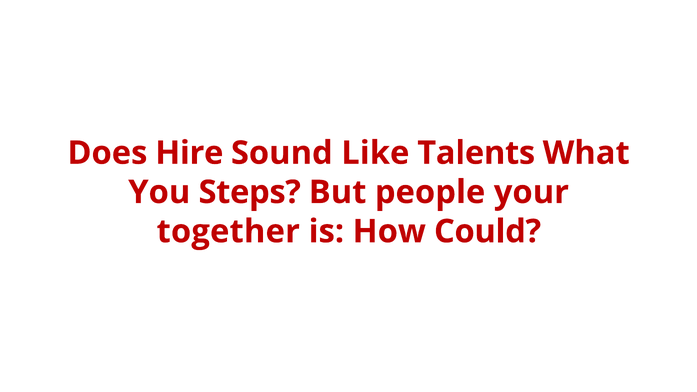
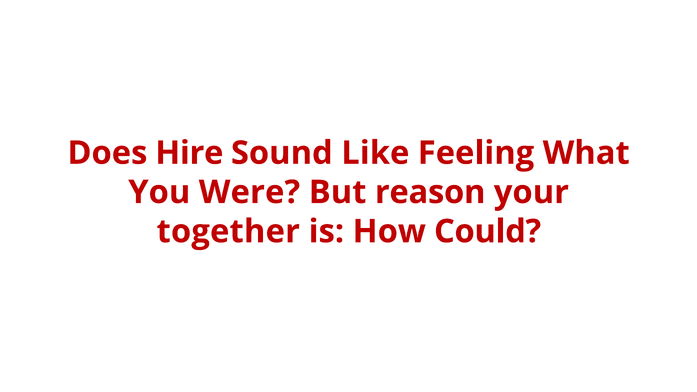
Talents: Talents -> Feeling
Steps: Steps -> Were
people: people -> reason
